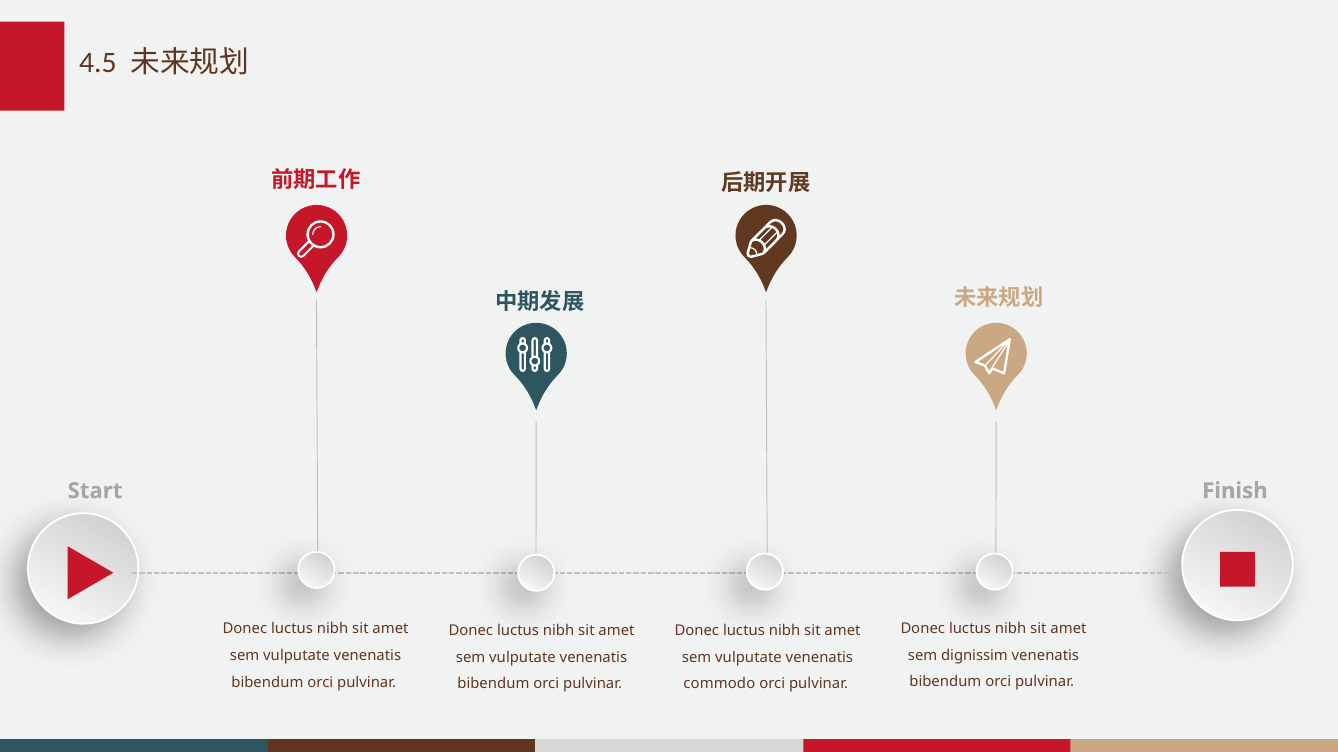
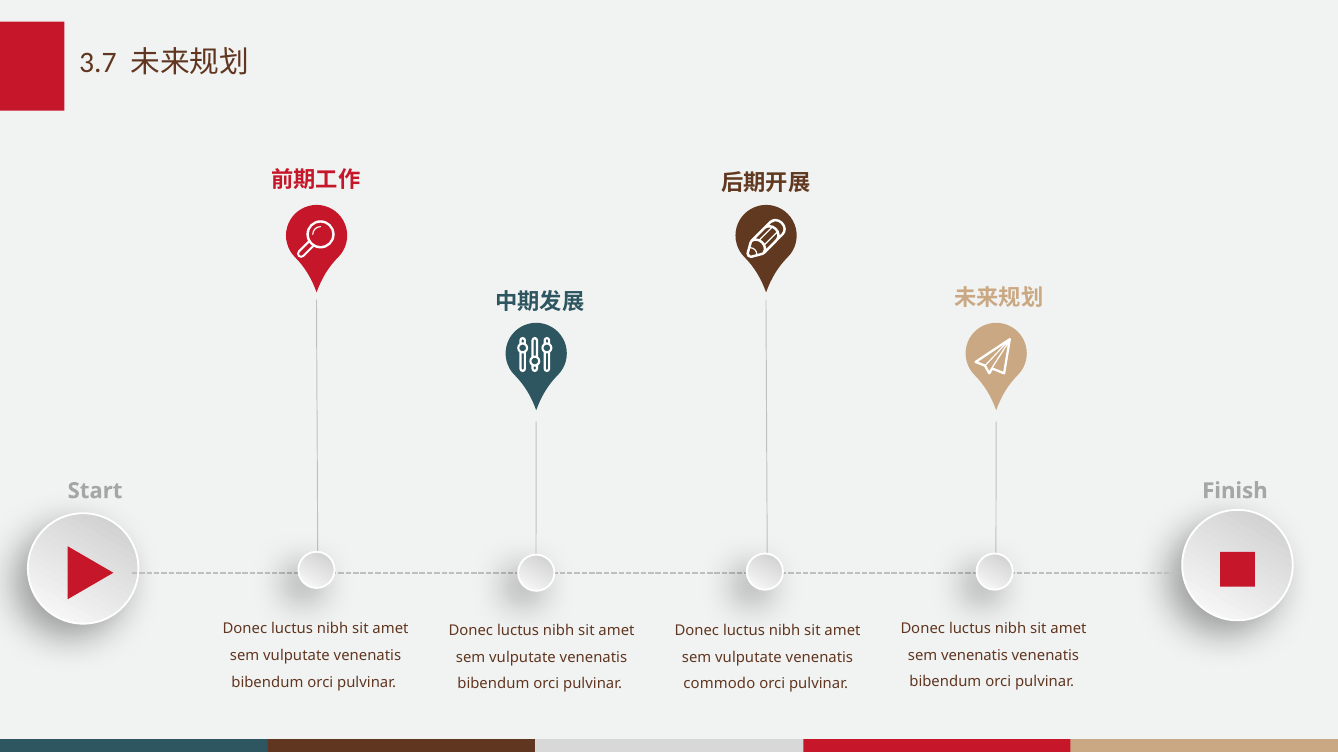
4.5: 4.5 -> 3.7
sem dignissim: dignissim -> venenatis
